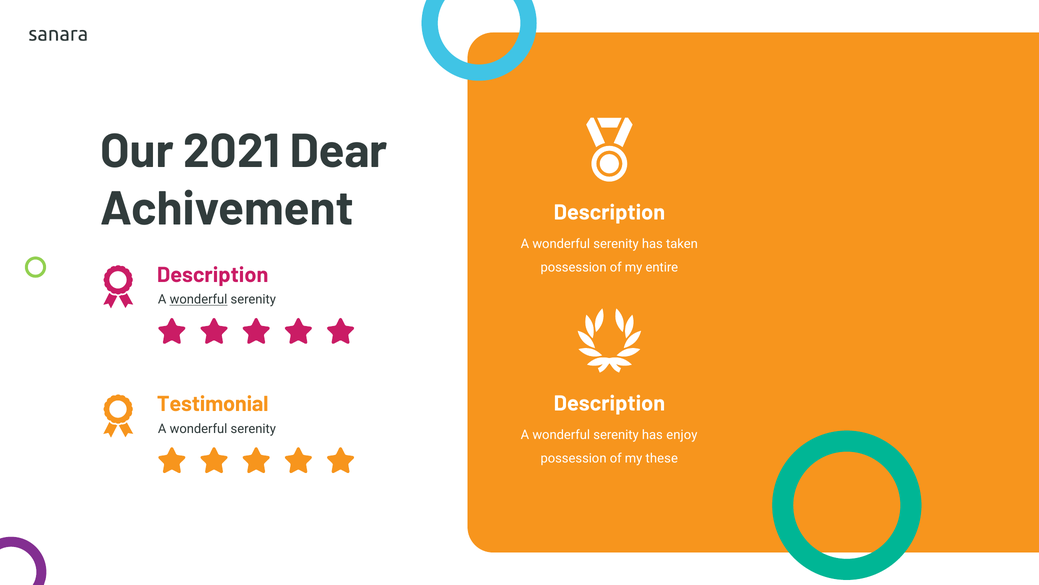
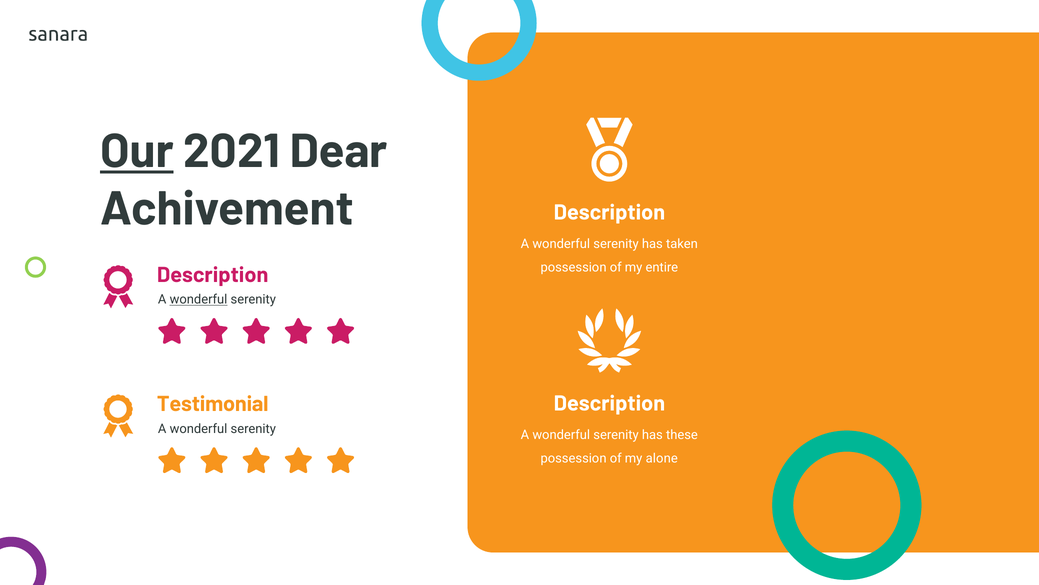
Our underline: none -> present
enjoy: enjoy -> these
these: these -> alone
